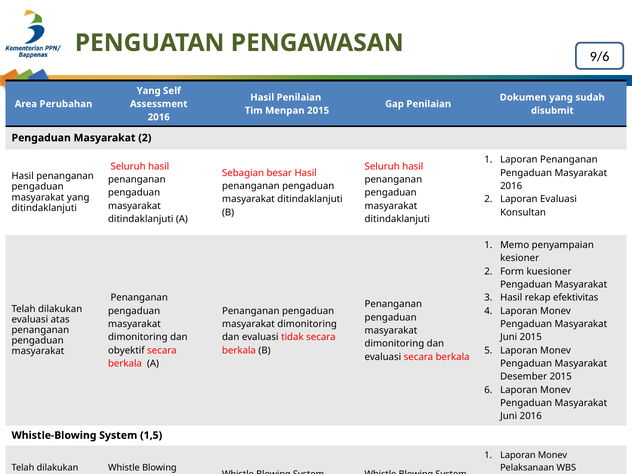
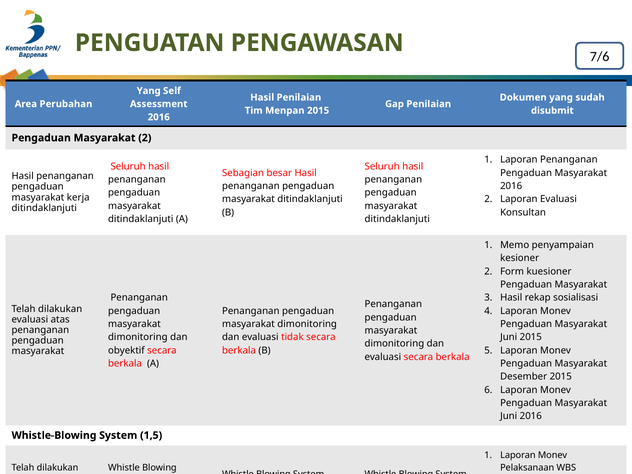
9/6: 9/6 -> 7/6
masyarakat yang: yang -> kerja
efektivitas: efektivitas -> sosialisasi
